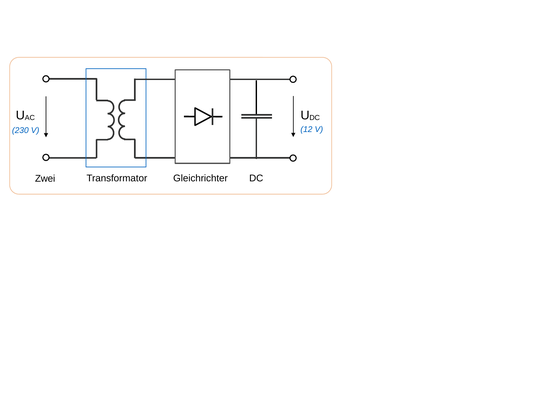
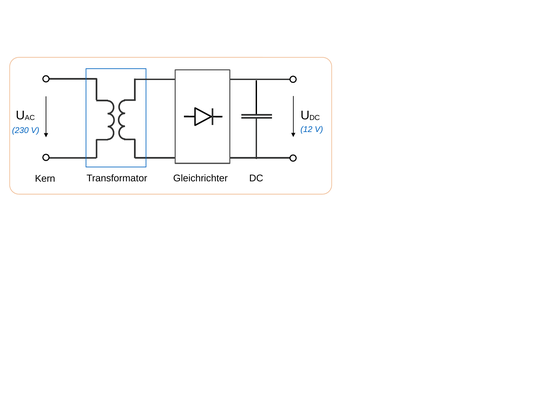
Zwei: Zwei -> Kern
